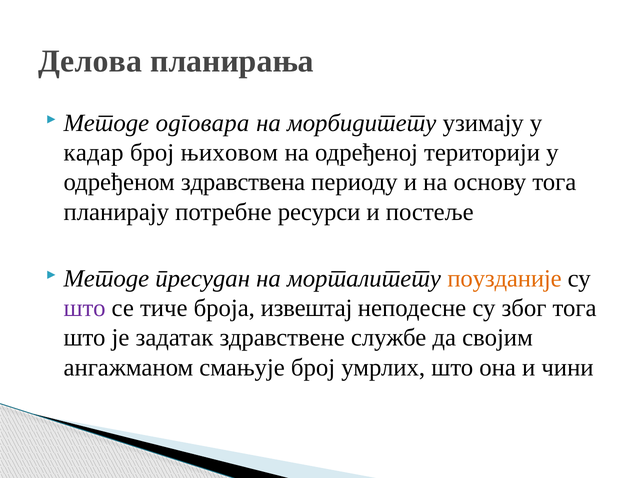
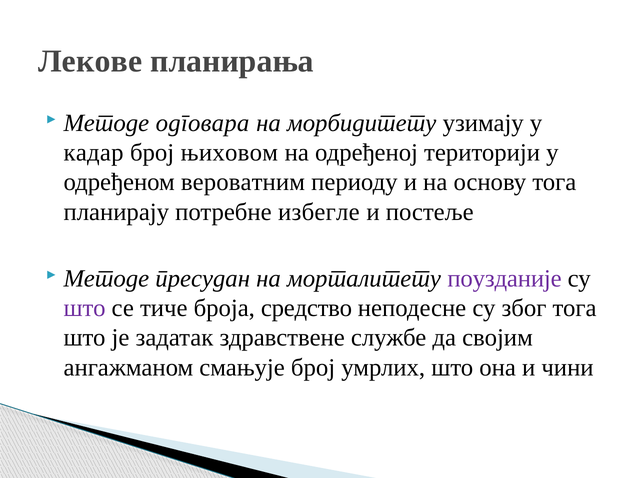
Делова: Делова -> Лекове
здравствена: здравствена -> вероватним
ресурси: ресурси -> избегле
поузданије colour: orange -> purple
извештај: извештај -> средство
